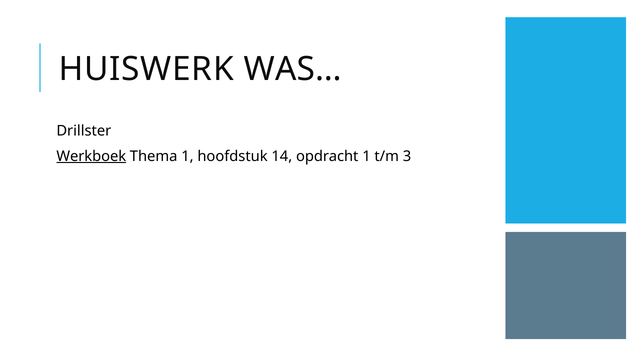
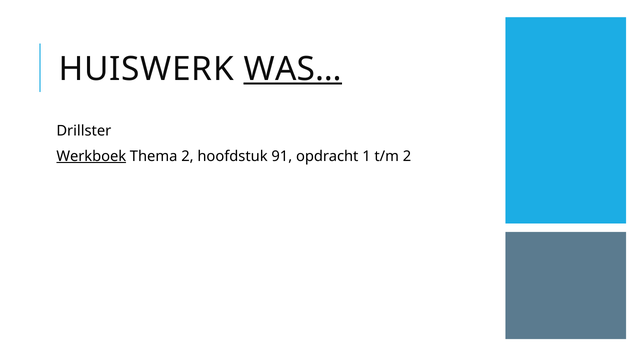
WAS… underline: none -> present
Thema 1: 1 -> 2
14: 14 -> 91
t/m 3: 3 -> 2
